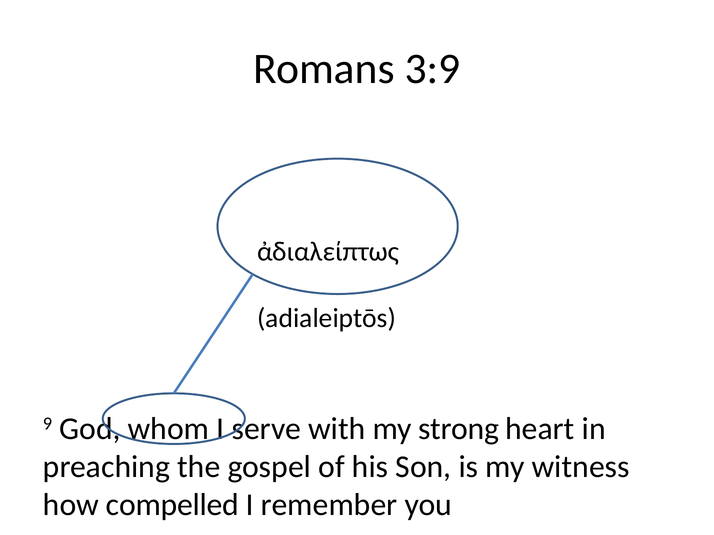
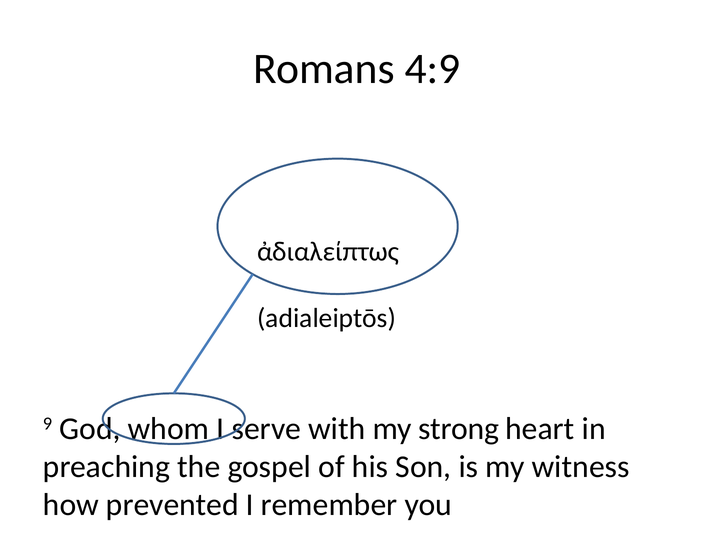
3:9: 3:9 -> 4:9
compelled: compelled -> prevented
